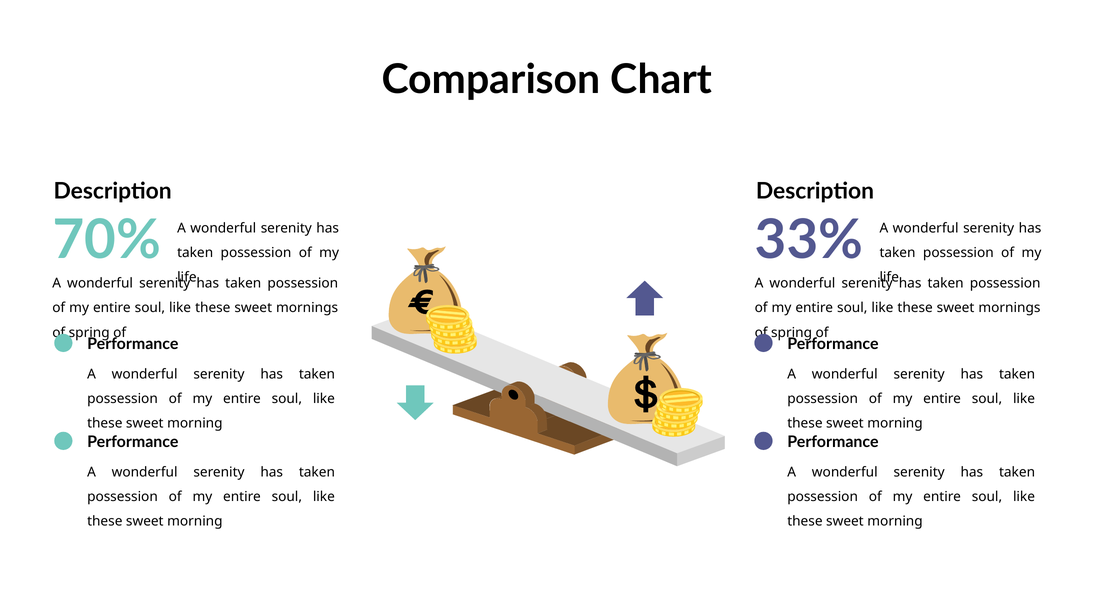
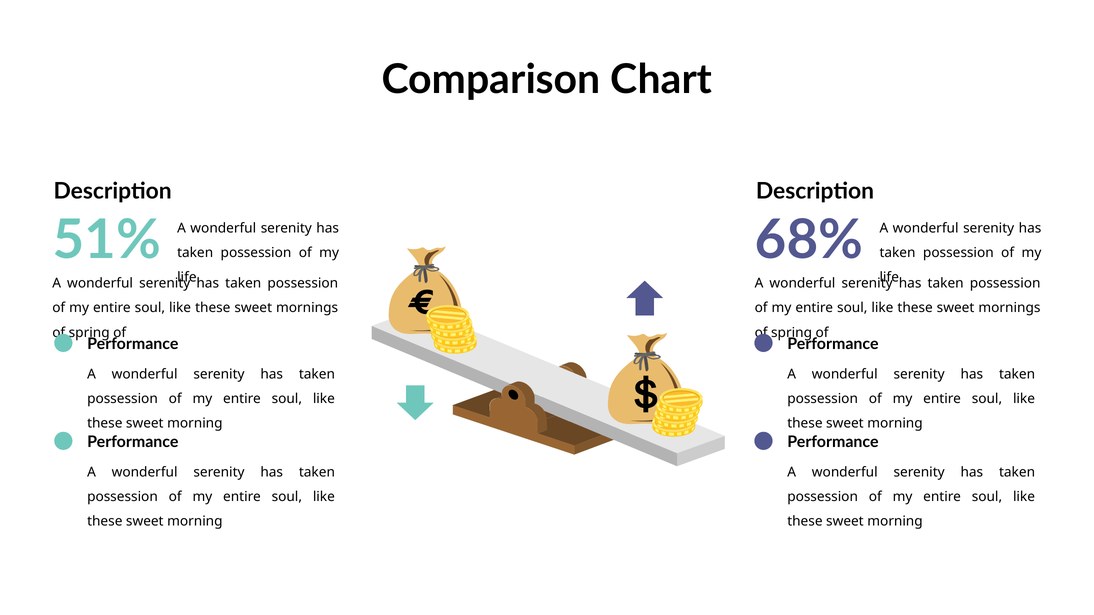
70%: 70% -> 51%
33%: 33% -> 68%
